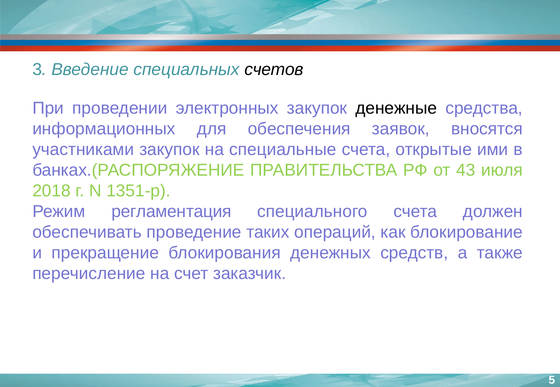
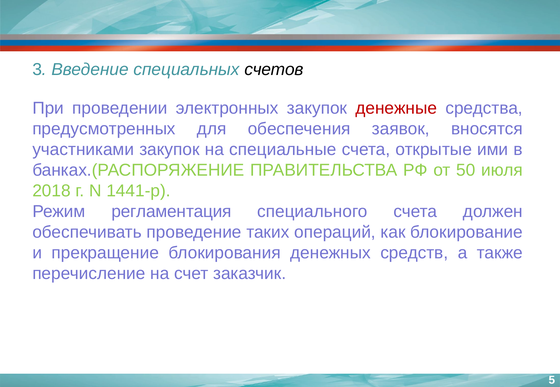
денежные colour: black -> red
информационных: информационных -> предусмотренных
43: 43 -> 50
1351-р: 1351-р -> 1441-р
